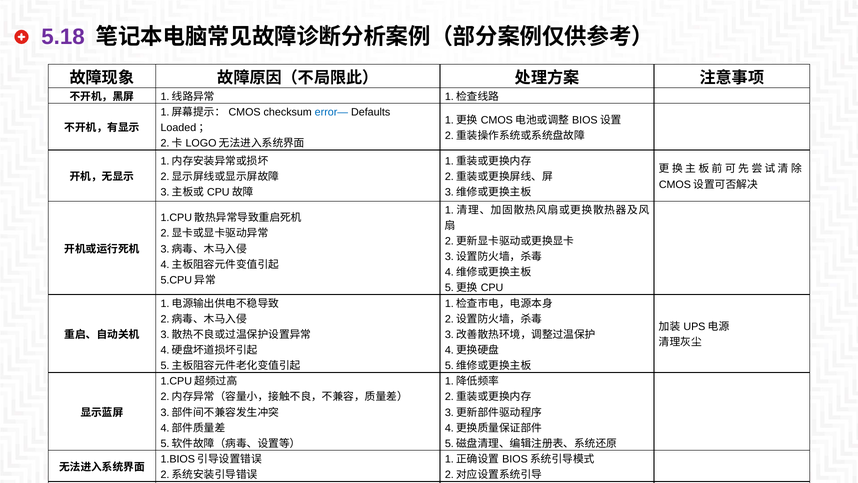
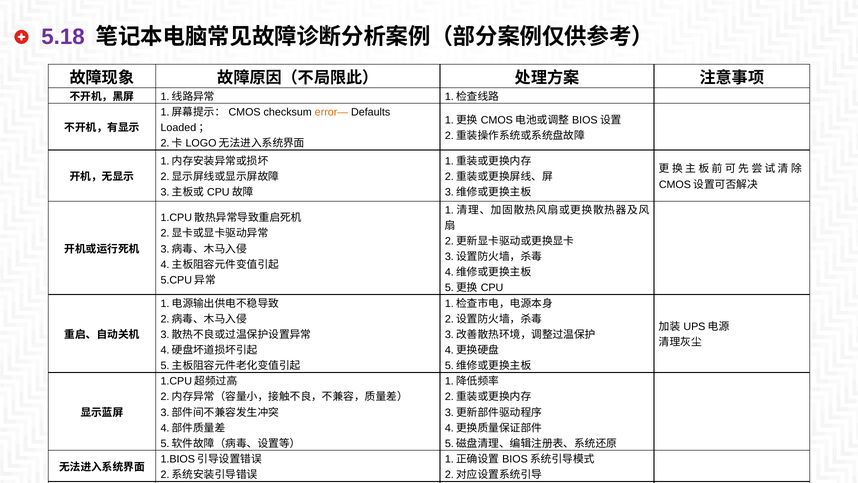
error— colour: blue -> orange
